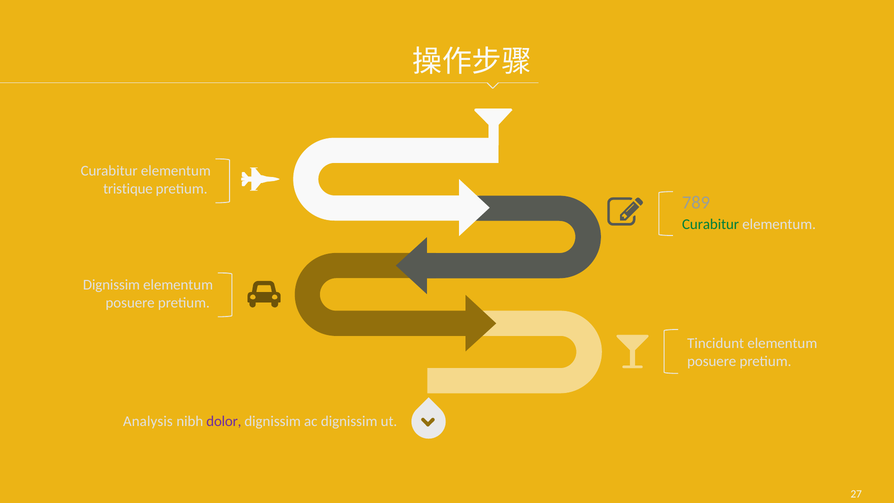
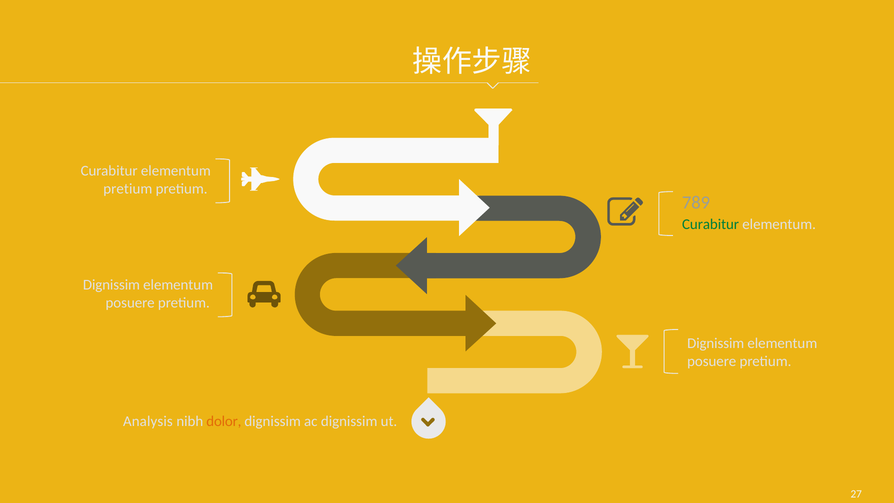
tristique at (128, 189): tristique -> pretium
Tincidunt at (716, 343): Tincidunt -> Dignissim
dolor colour: purple -> orange
